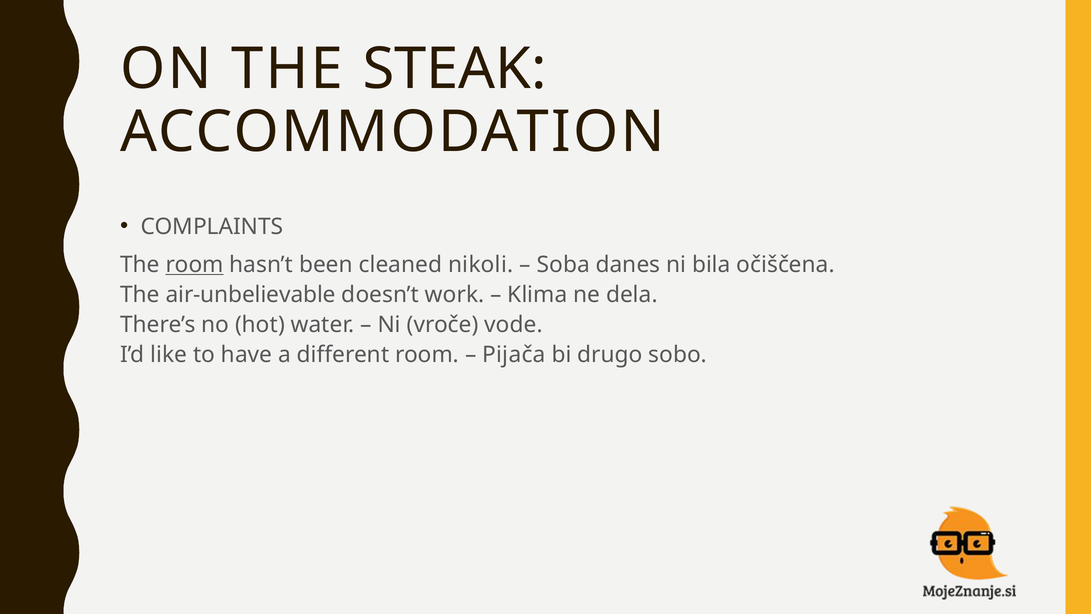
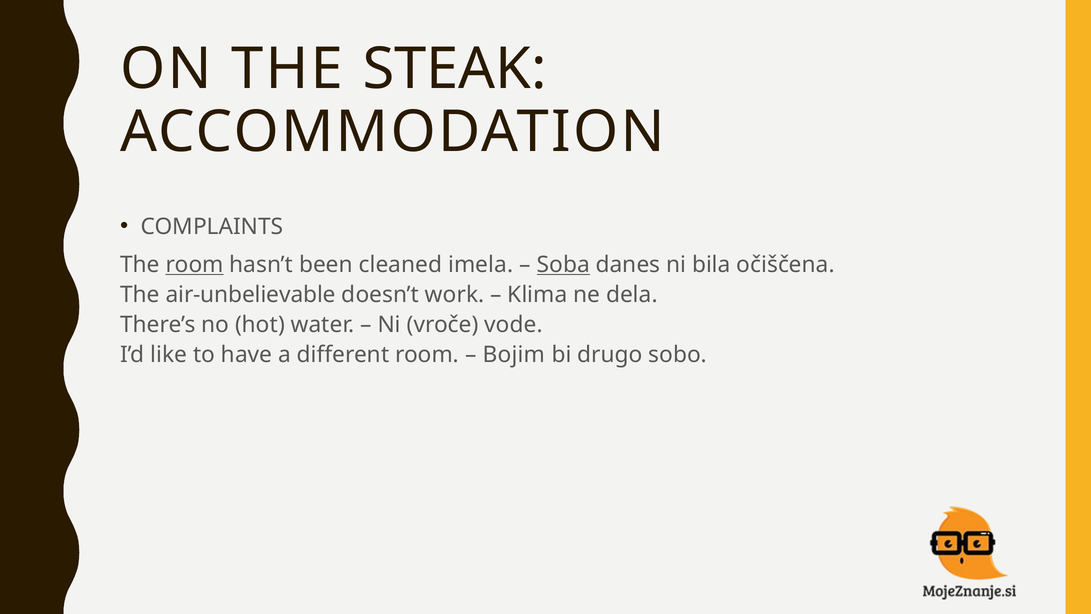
nikoli: nikoli -> imela
Soba underline: none -> present
Pijača: Pijača -> Bojim
